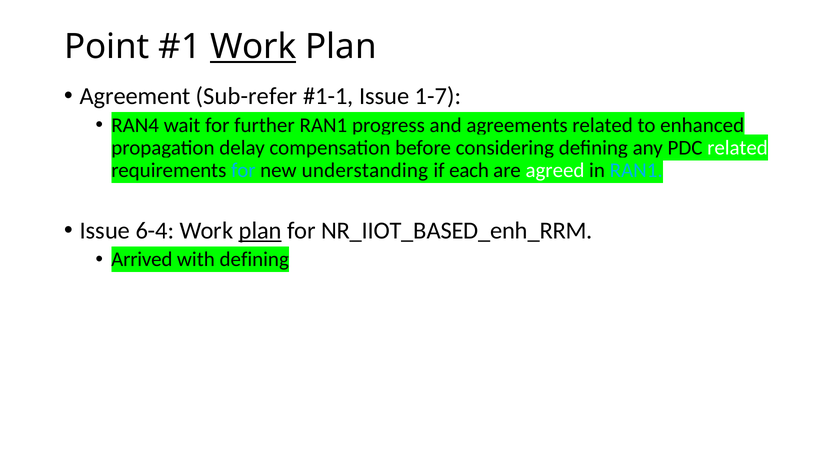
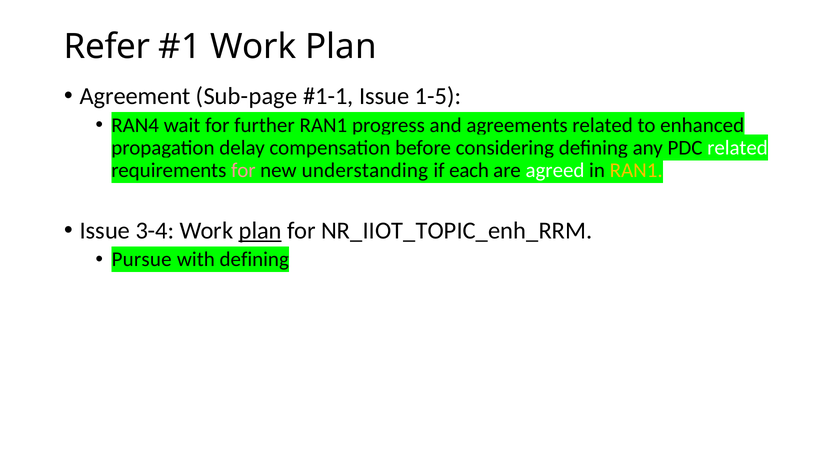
Point: Point -> Refer
Work at (253, 47) underline: present -> none
Sub-refer: Sub-refer -> Sub-page
1-7: 1-7 -> 1-5
for at (243, 171) colour: light blue -> pink
RAN1 at (636, 171) colour: light blue -> yellow
6-4: 6-4 -> 3-4
NR_IIOT_BASED_enh_RRM: NR_IIOT_BASED_enh_RRM -> NR_IIOT_TOPIC_enh_RRM
Arrived: Arrived -> Pursue
